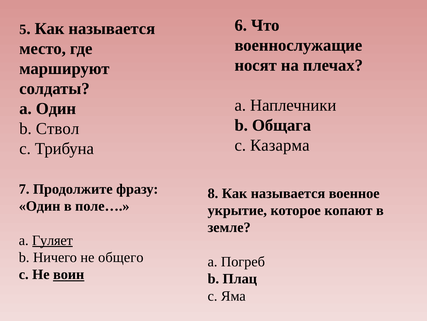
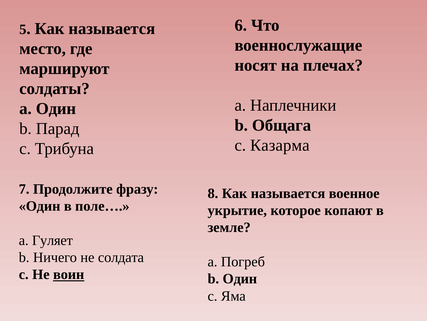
Ствол: Ствол -> Парад
Гуляет underline: present -> none
общего: общего -> солдата
b Плац: Плац -> Один
